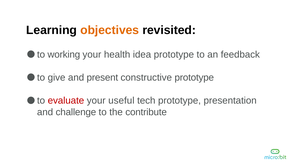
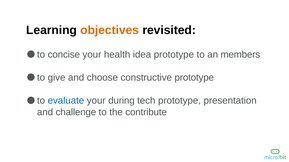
working: working -> concise
feedback: feedback -> members
present: present -> choose
evaluate colour: red -> blue
useful: useful -> during
